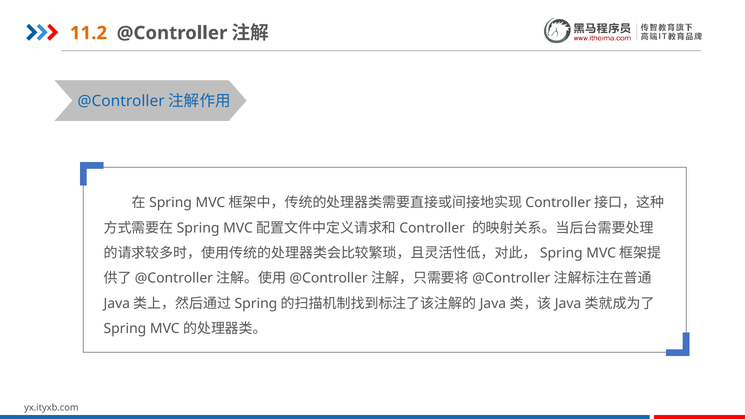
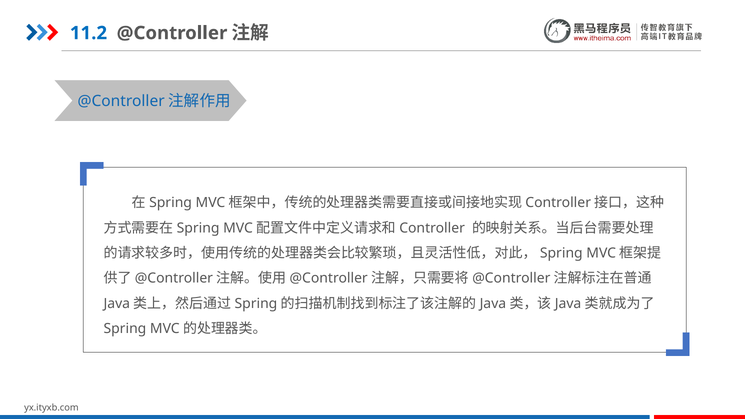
11.2 colour: orange -> blue
